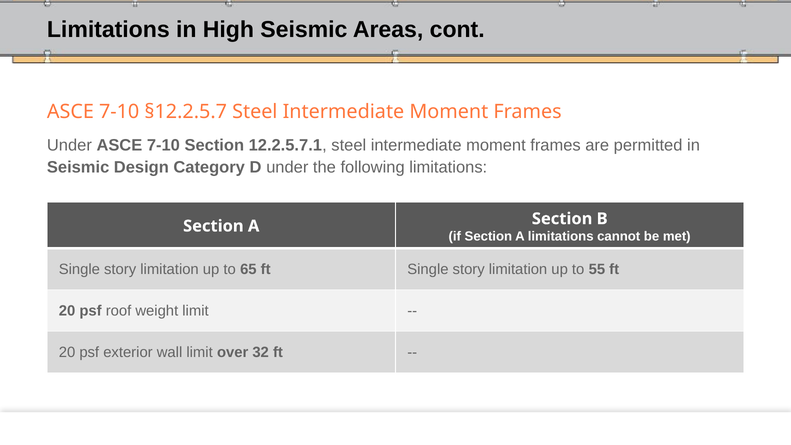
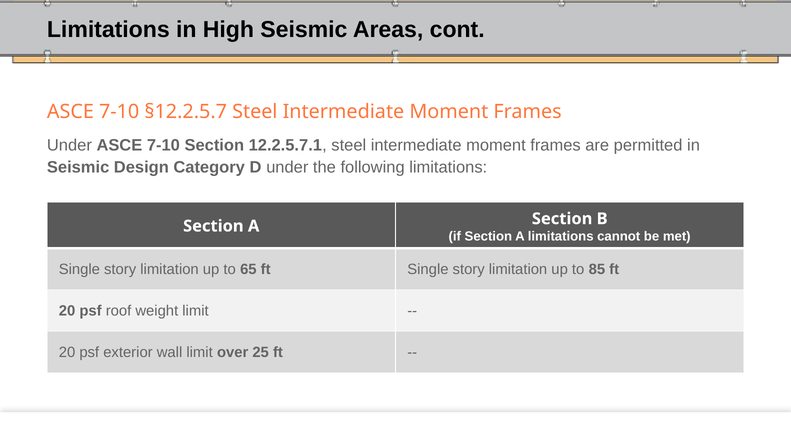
55: 55 -> 85
32: 32 -> 25
